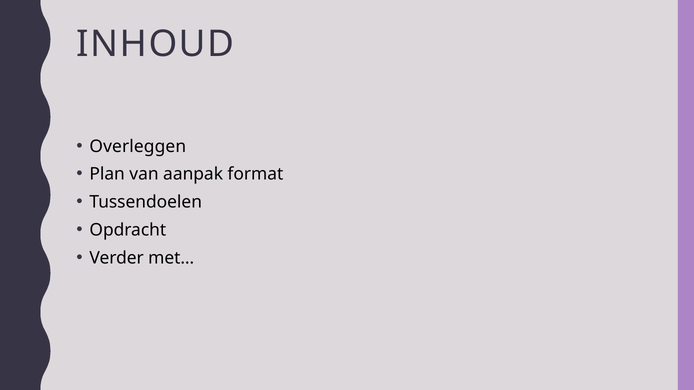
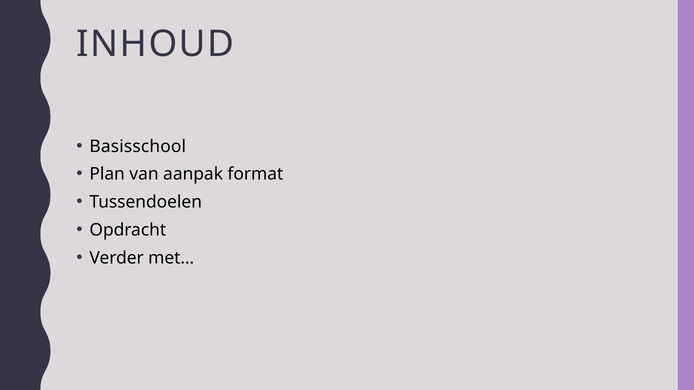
Overleggen: Overleggen -> Basisschool
